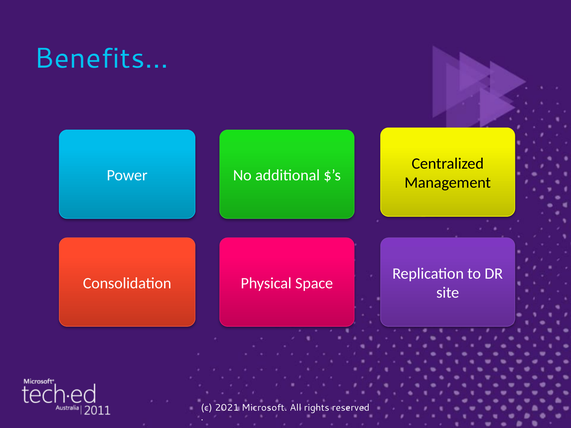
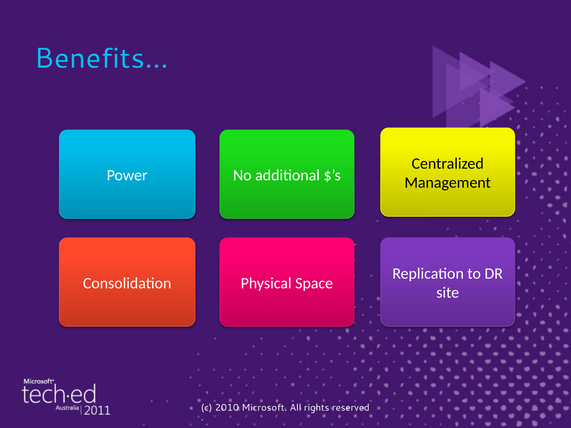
2021: 2021 -> 2010
